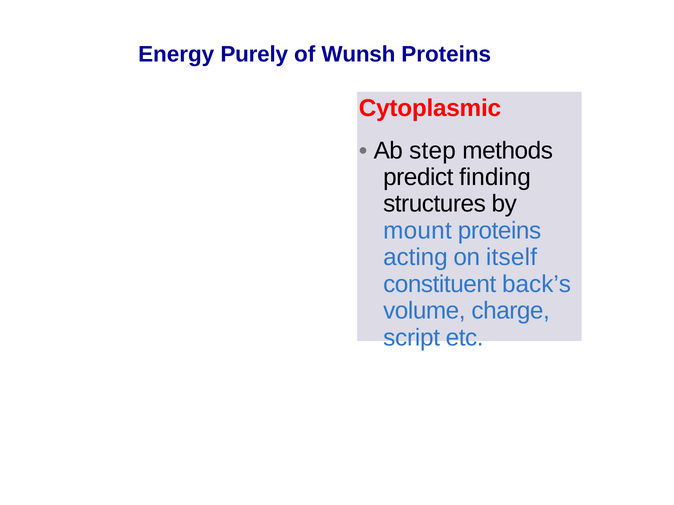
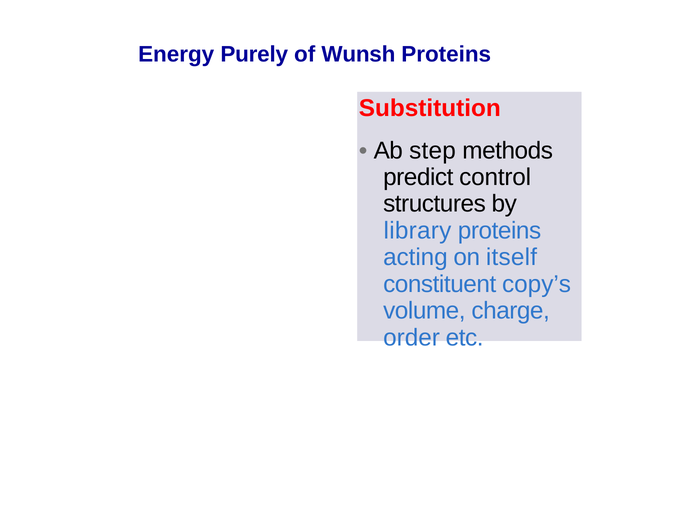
Cytoplasmic: Cytoplasmic -> Substitution
finding: finding -> control
mount: mount -> library
back’s: back’s -> copy’s
script: script -> order
